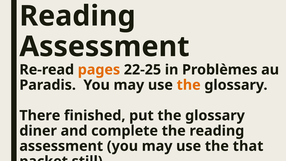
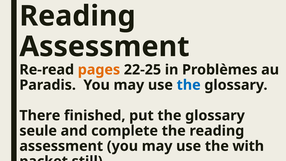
the at (189, 85) colour: orange -> blue
diner: diner -> seule
that: that -> with
